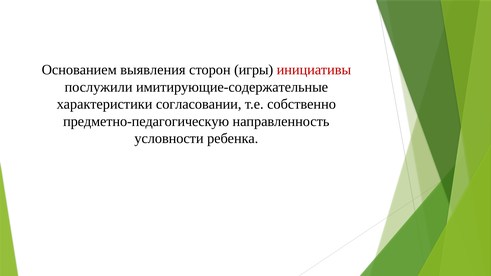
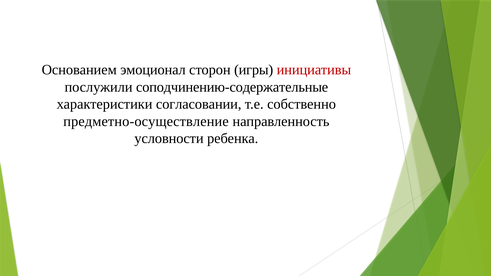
выявления: выявления -> эмоционал
имитирующие-содержательные: имитирующие-содержательные -> соподчинению-содержательные
предметно-педагогическую: предметно-педагогическую -> предметно-осуществление
